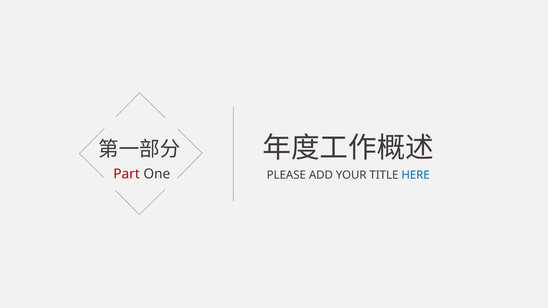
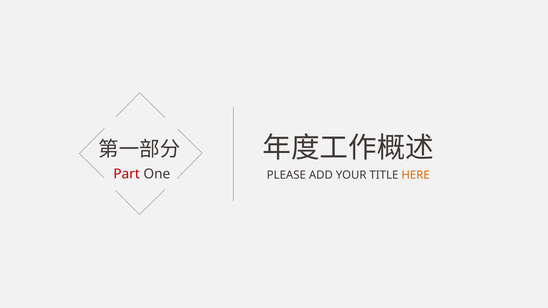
HERE colour: blue -> orange
